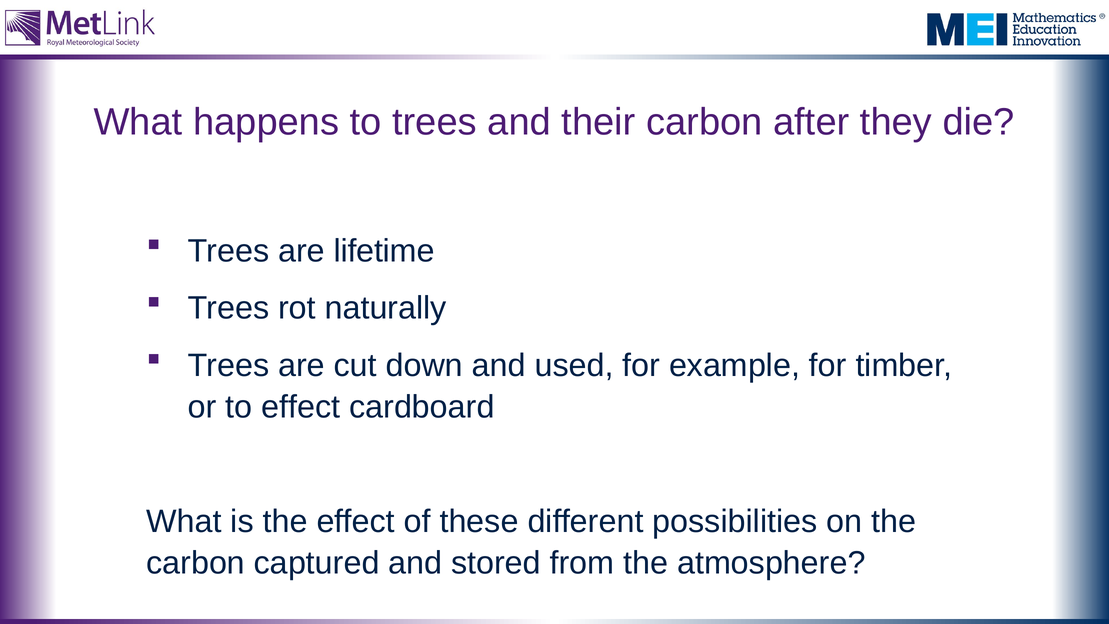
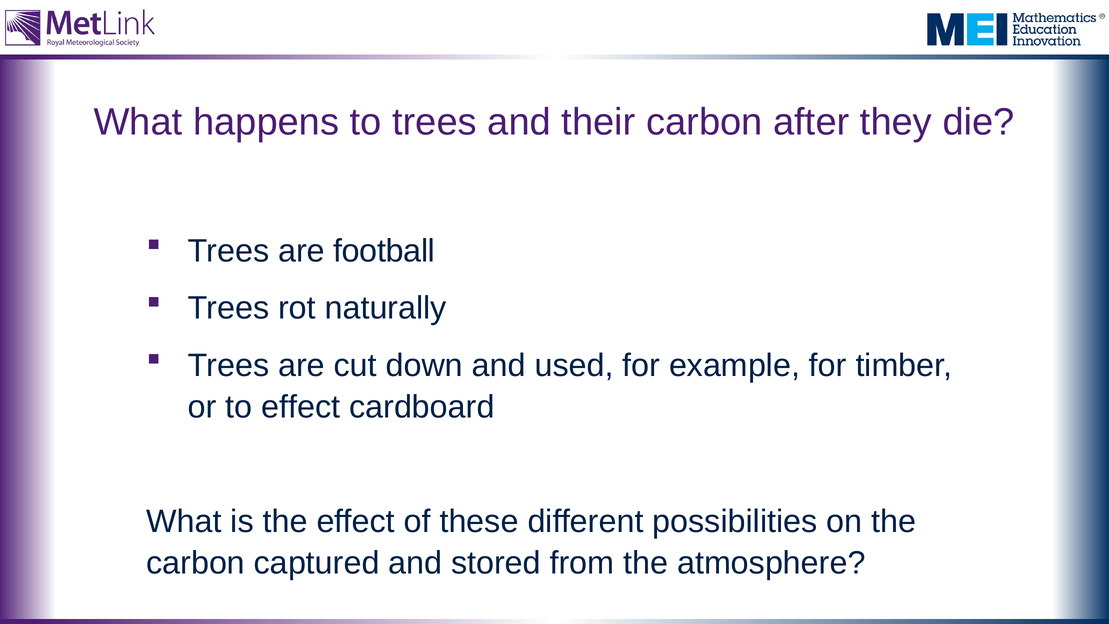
lifetime: lifetime -> football
